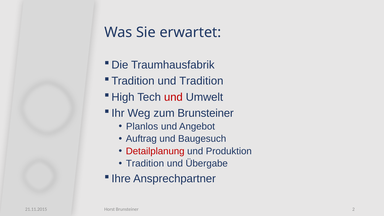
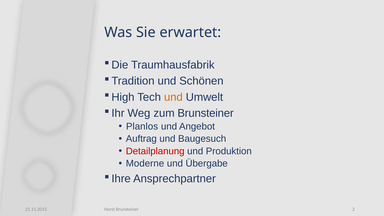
und Tradition: Tradition -> Schönen
und at (173, 97) colour: red -> orange
Tradition at (145, 164): Tradition -> Moderne
